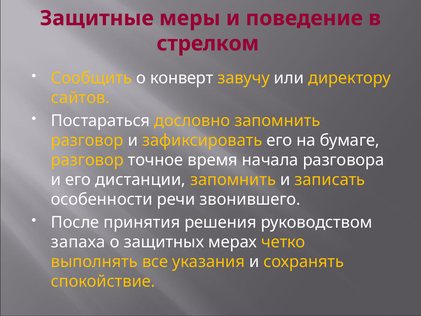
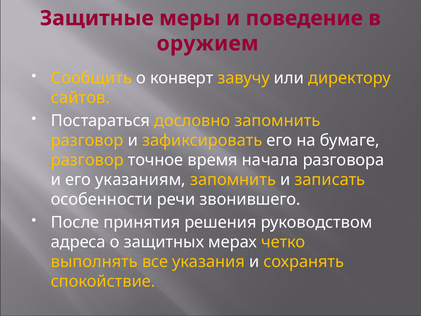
стрелком: стрелком -> оружием
дистанции: дистанции -> указаниям
запаха: запаха -> адреса
